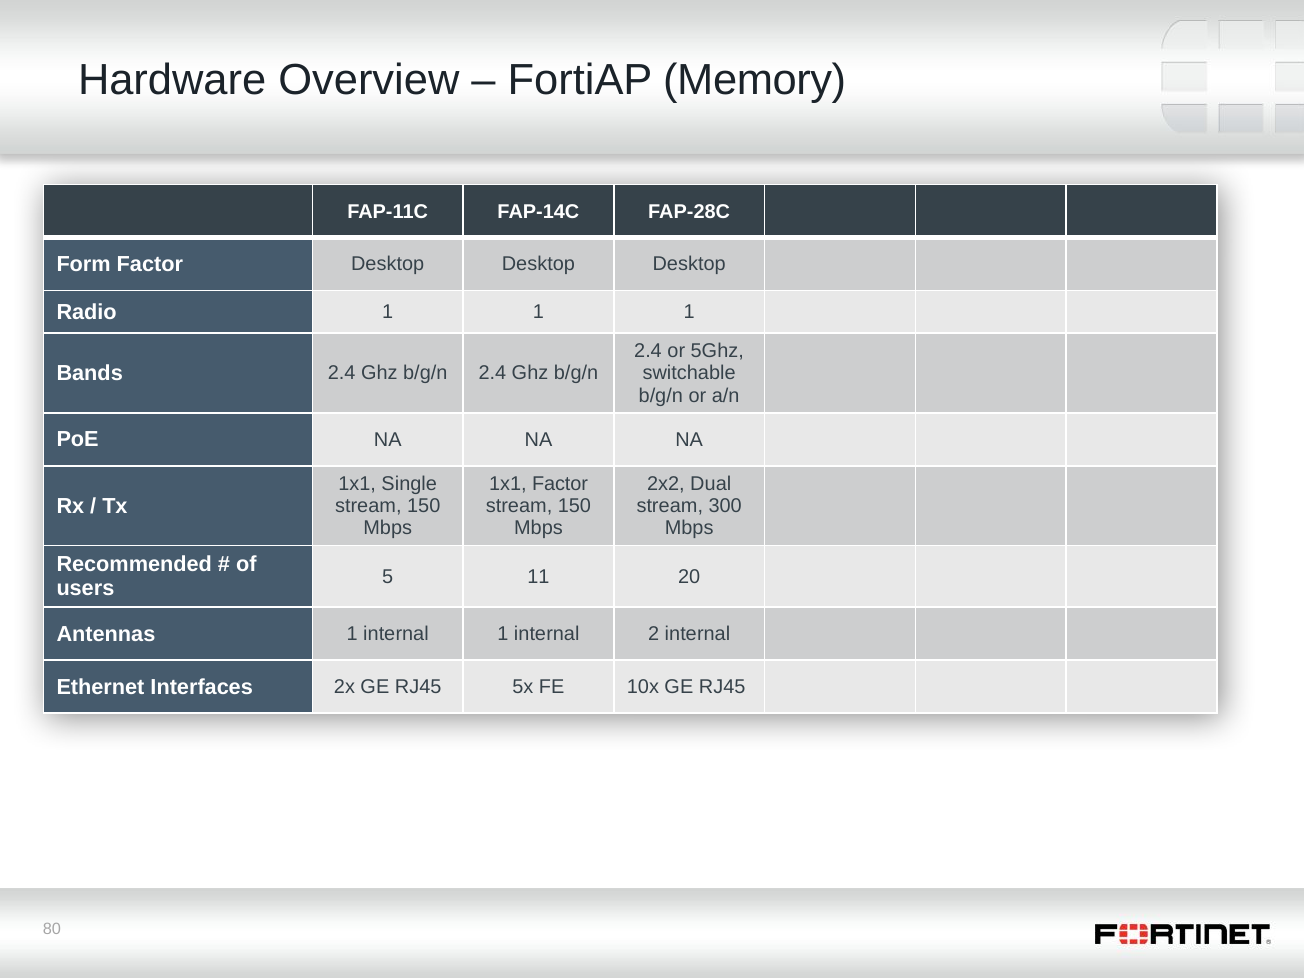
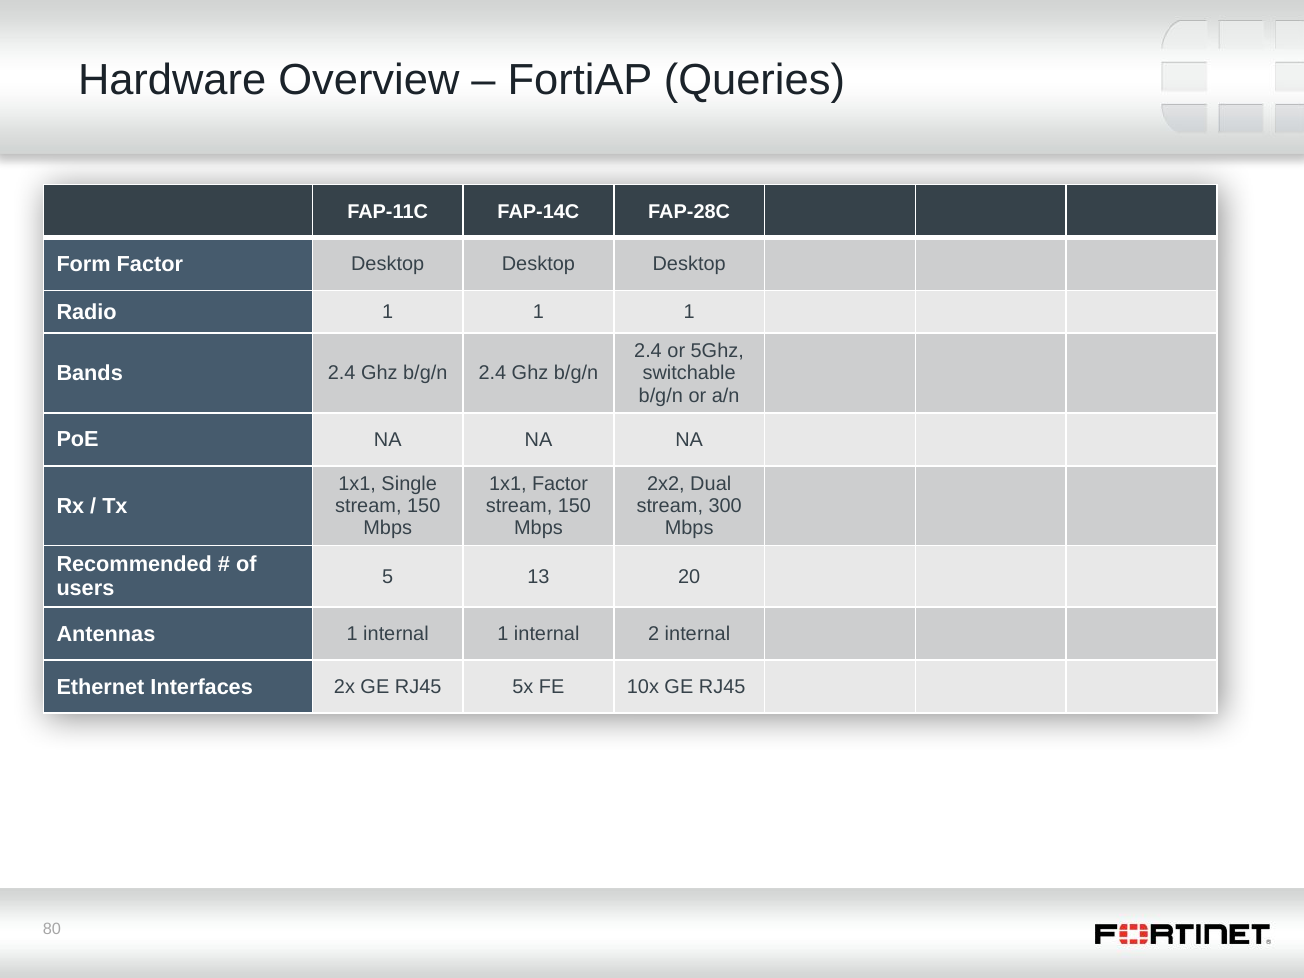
Memory: Memory -> Queries
11: 11 -> 13
